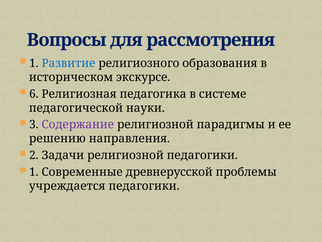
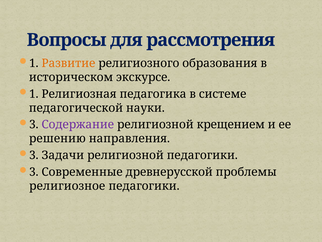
Развитие colour: blue -> orange
6 at (34, 94): 6 -> 1
парадигмы: парадигмы -> крещением
2 at (34, 155): 2 -> 3
1 at (34, 172): 1 -> 3
учреждается: учреждается -> религиозное
